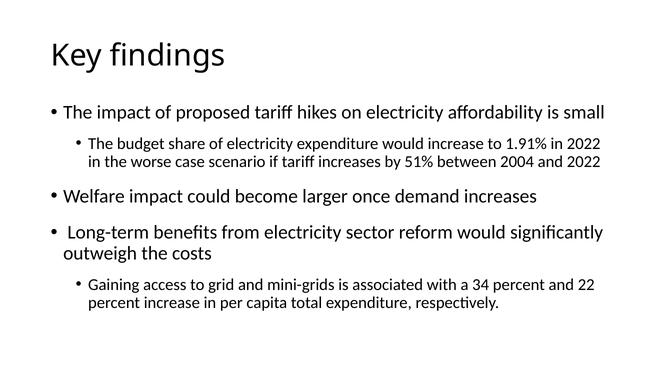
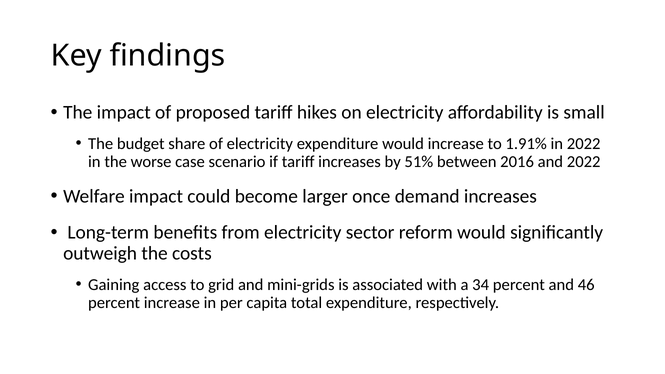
2004: 2004 -> 2016
22: 22 -> 46
